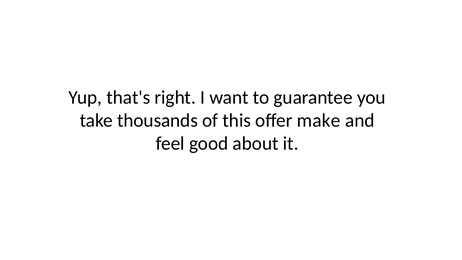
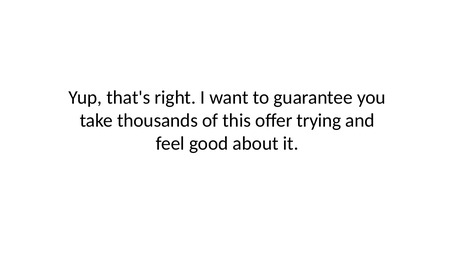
make: make -> trying
